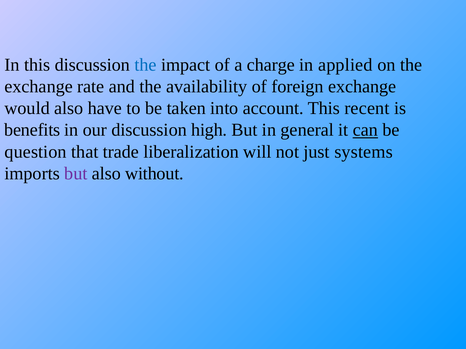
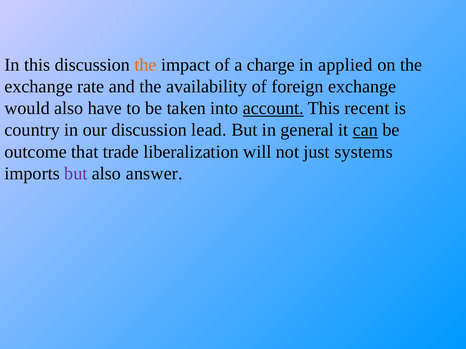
the at (146, 65) colour: blue -> orange
account underline: none -> present
benefits: benefits -> country
high: high -> lead
question: question -> outcome
without: without -> answer
